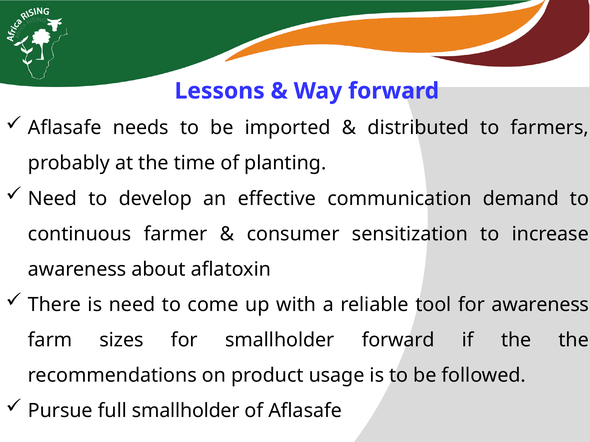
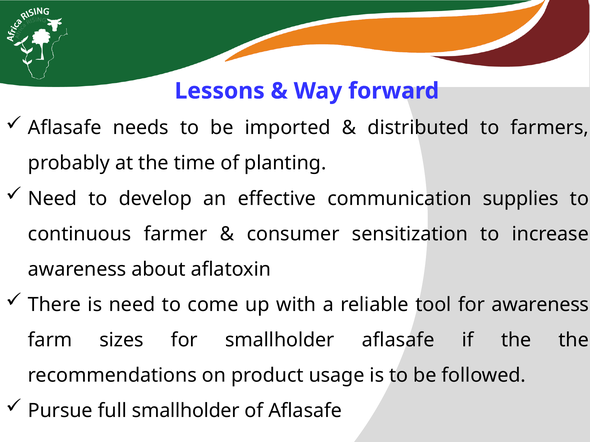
demand: demand -> supplies
smallholder forward: forward -> aflasafe
